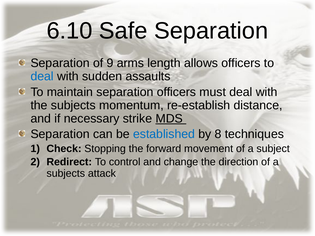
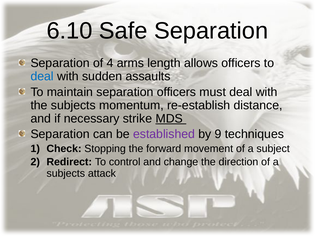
9: 9 -> 4
established colour: blue -> purple
8: 8 -> 9
